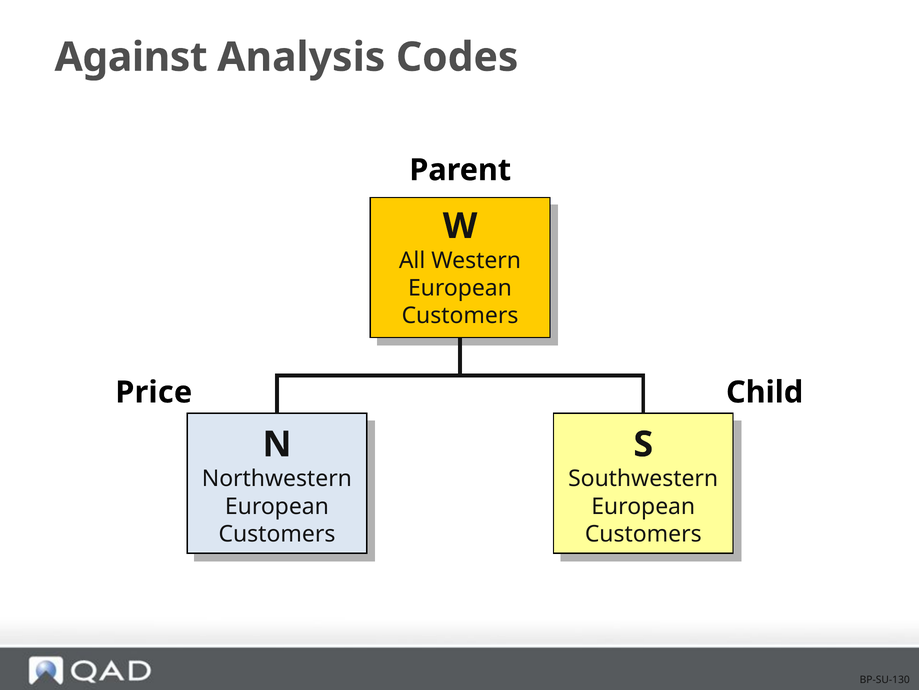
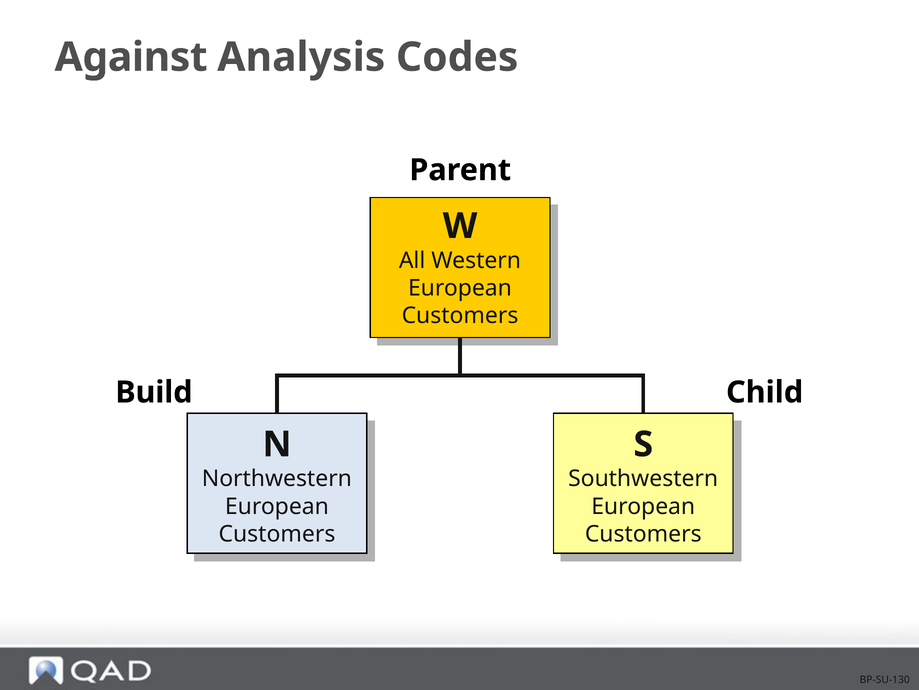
Price: Price -> Build
